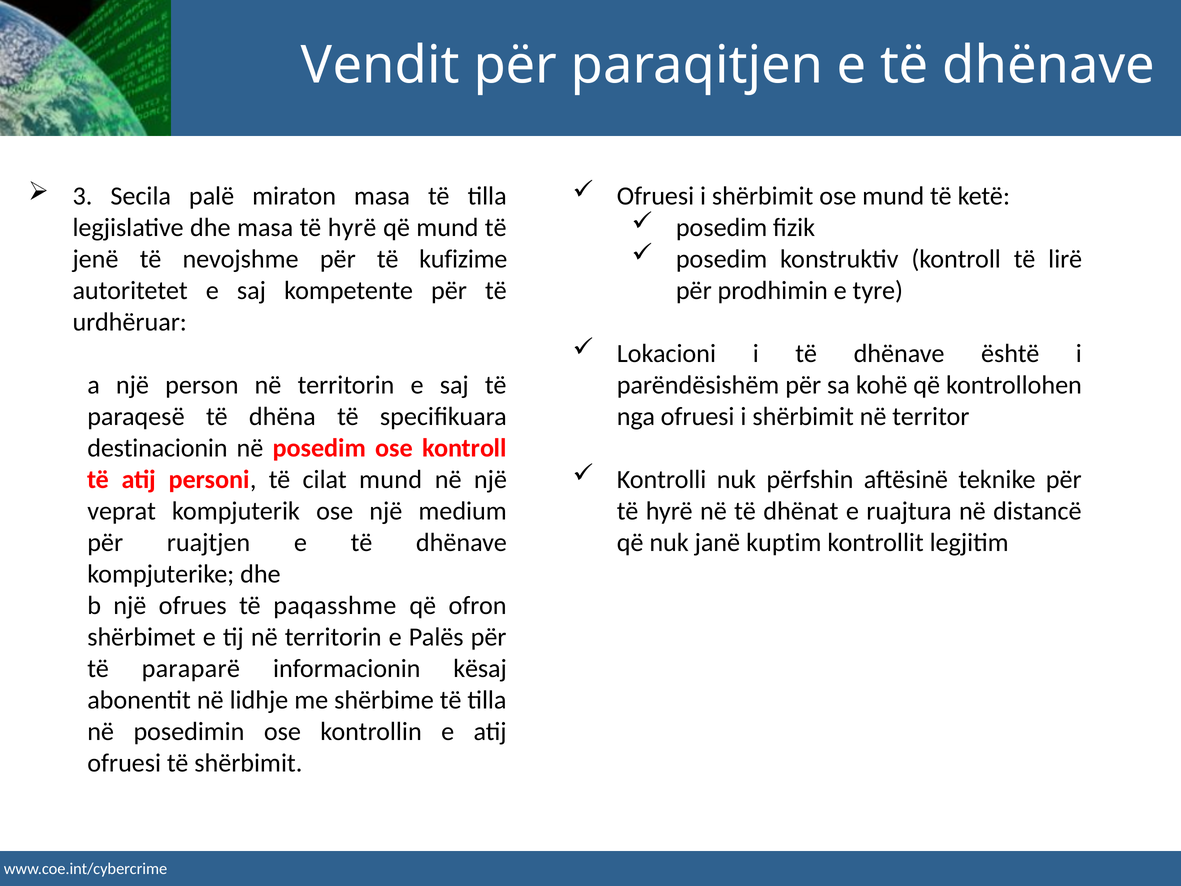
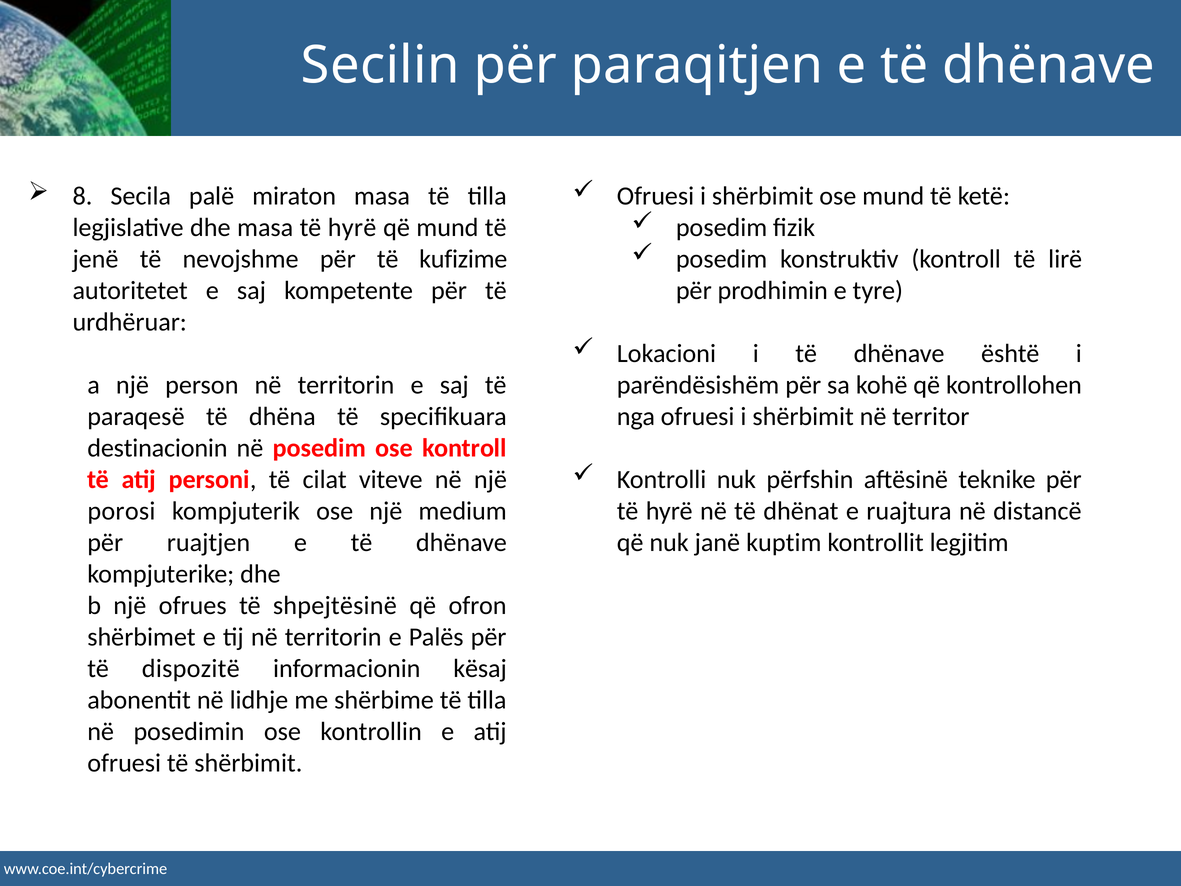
Vendit: Vendit -> Secilin
3: 3 -> 8
cilat mund: mund -> viteve
veprat: veprat -> porosi
paqasshme: paqasshme -> shpejtësinë
paraparë: paraparë -> dispozitë
